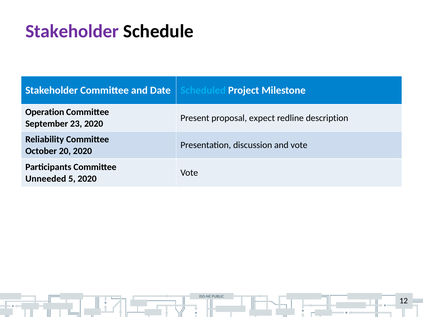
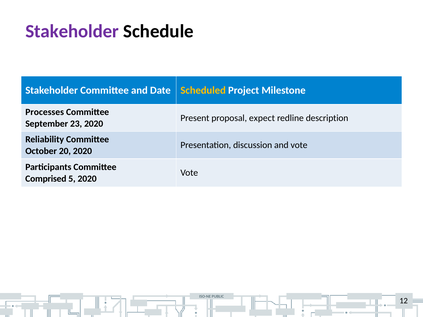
Scheduled colour: light blue -> yellow
Operation: Operation -> Processes
Unneeded: Unneeded -> Comprised
